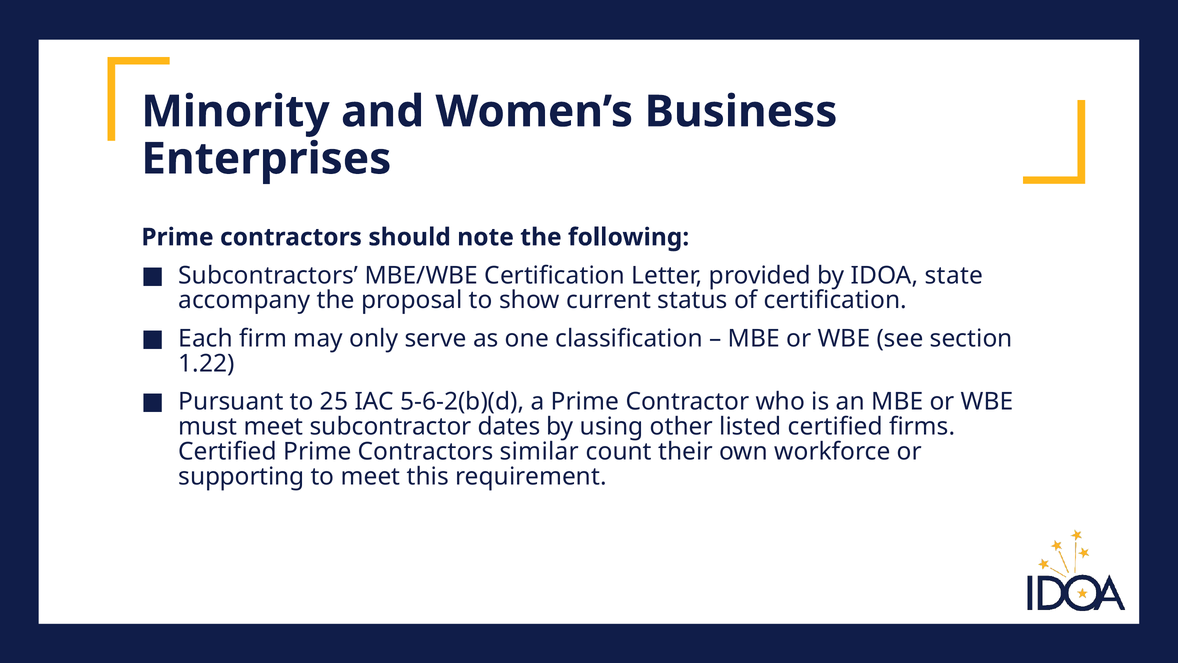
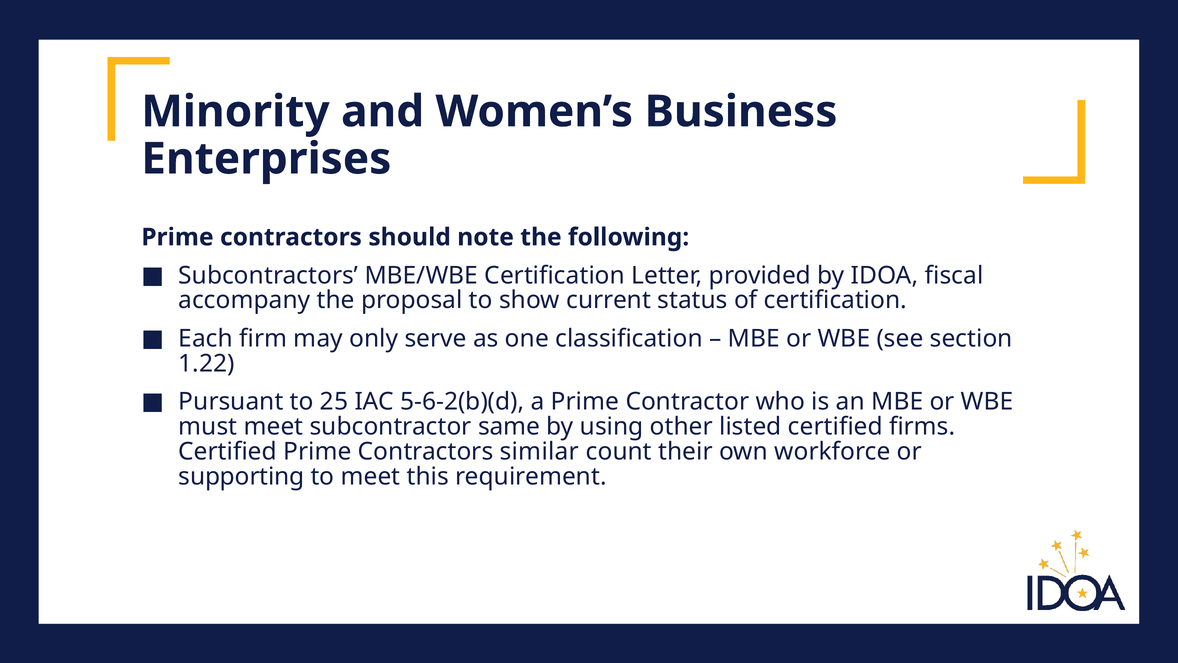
state: state -> fiscal
dates: dates -> same
